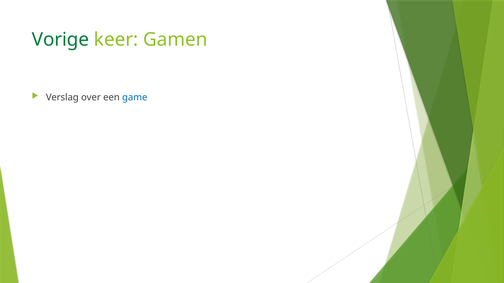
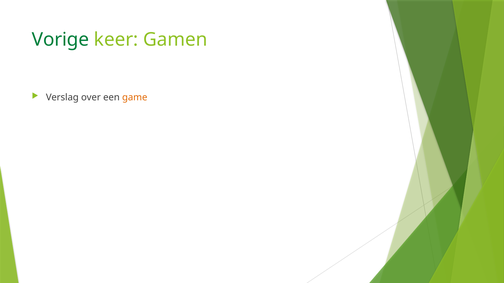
game colour: blue -> orange
